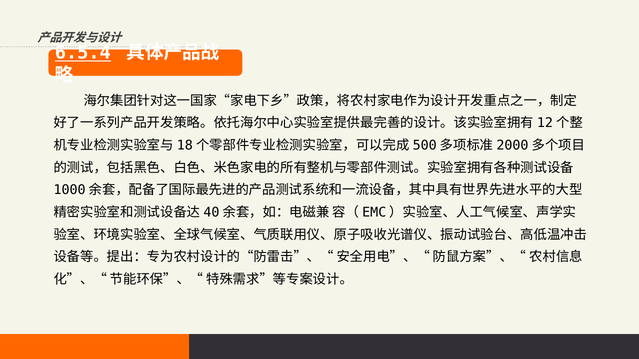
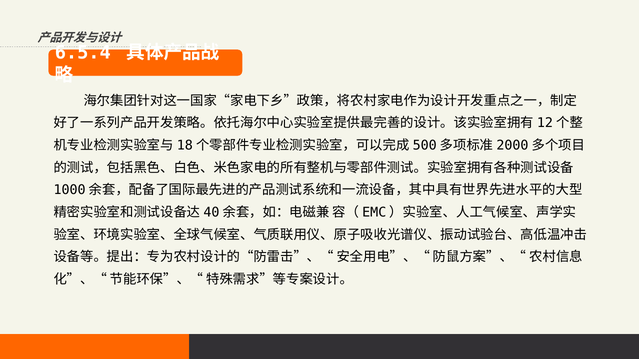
6.5.4 underline: present -> none
